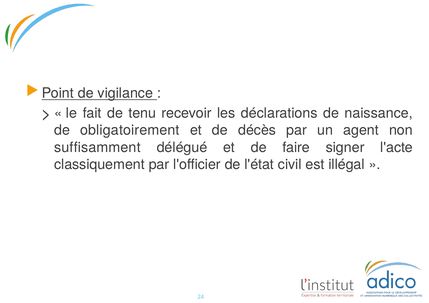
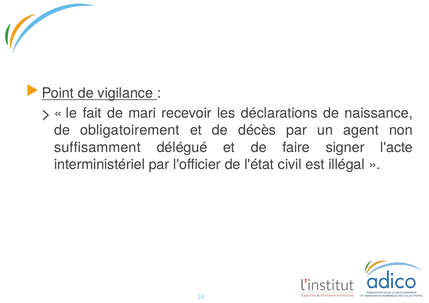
tenu: tenu -> mari
classiquement: classiquement -> interministériel
